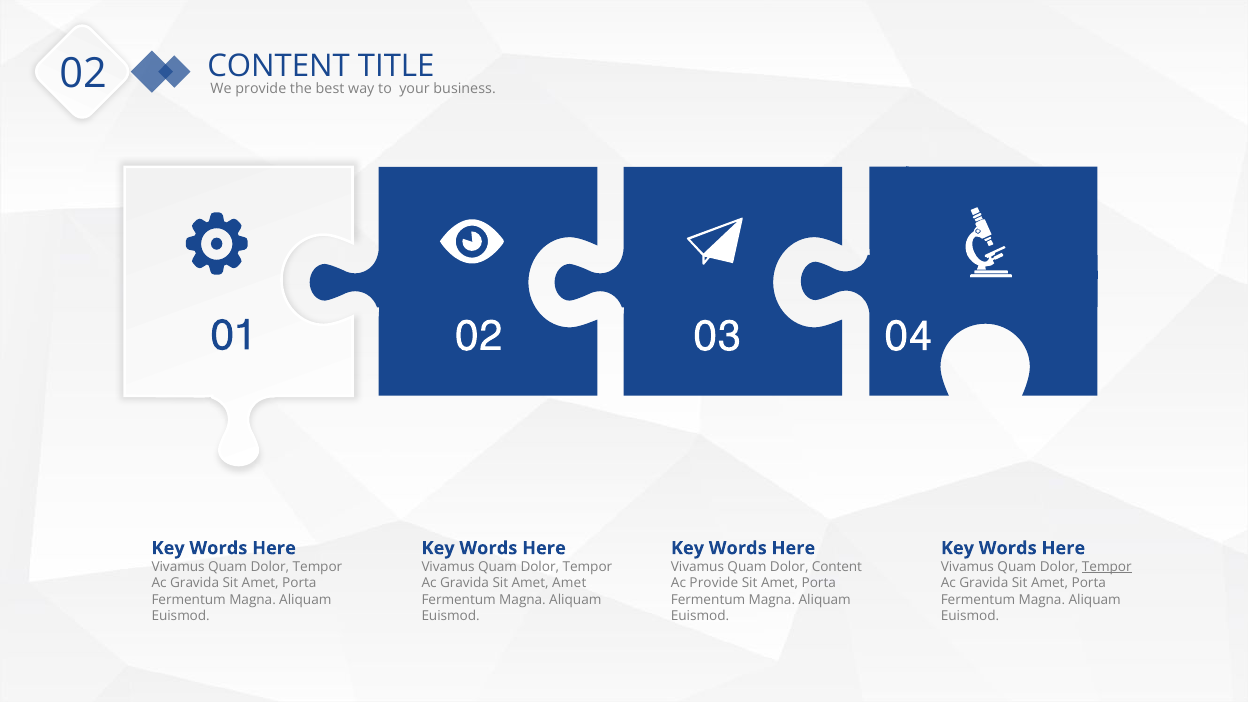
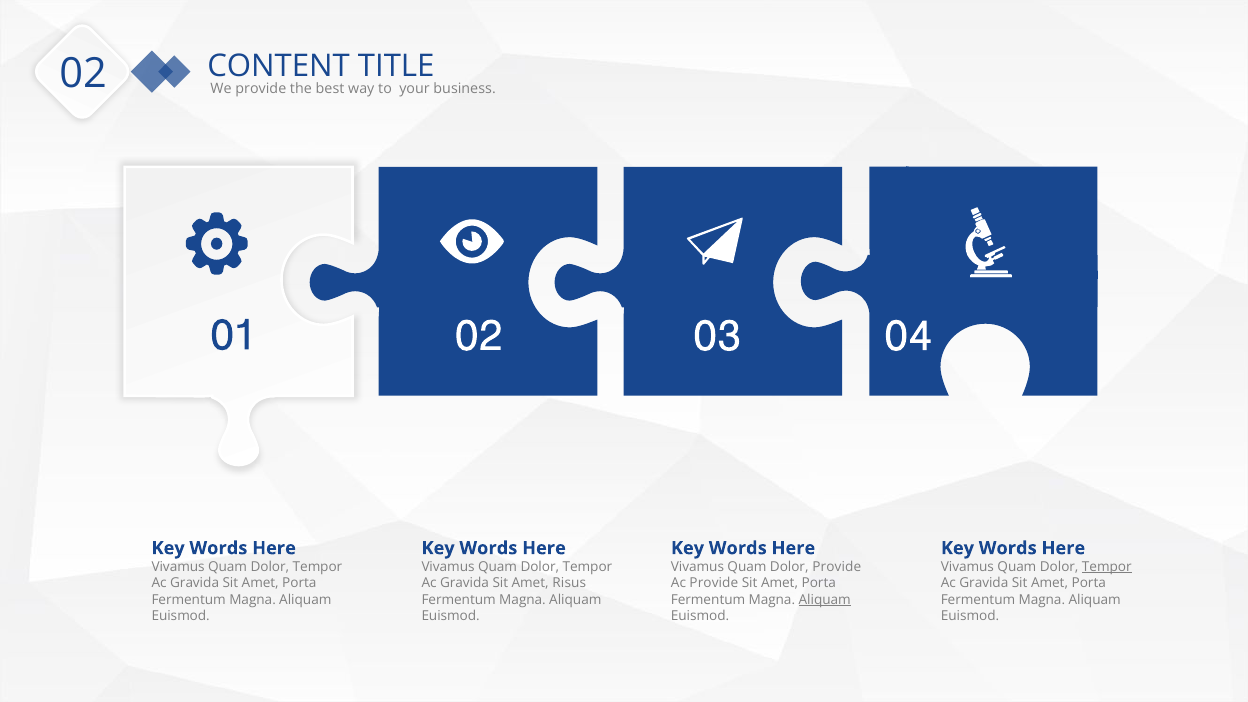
Dolor Content: Content -> Provide
Amet Amet: Amet -> Risus
Aliquam at (825, 600) underline: none -> present
